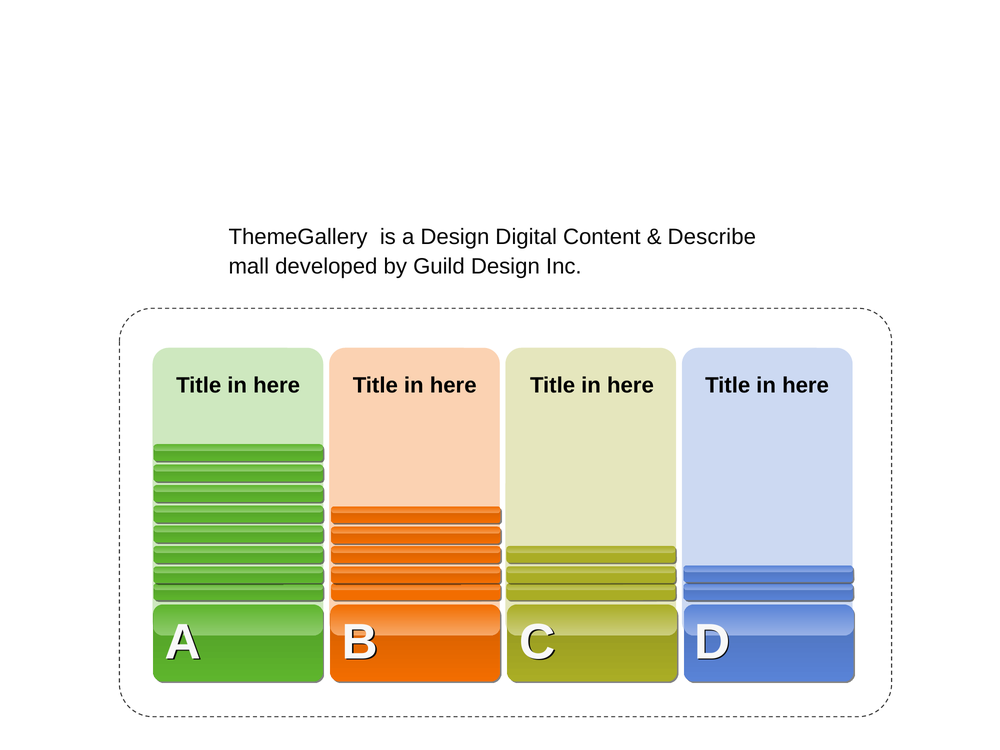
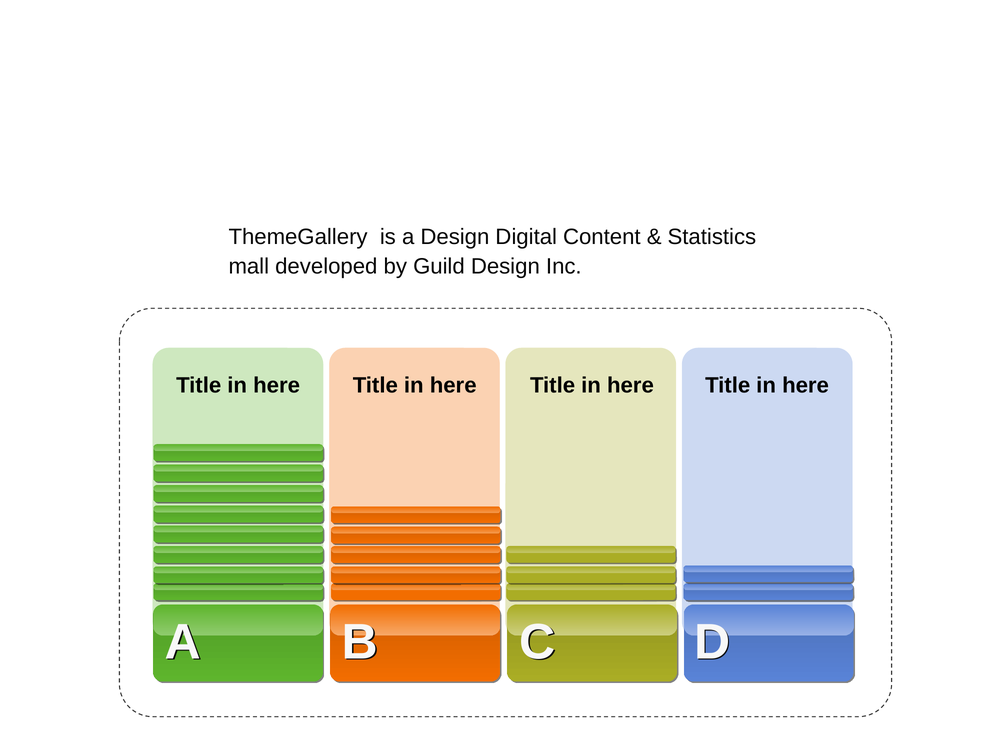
Describe: Describe -> Statistics
